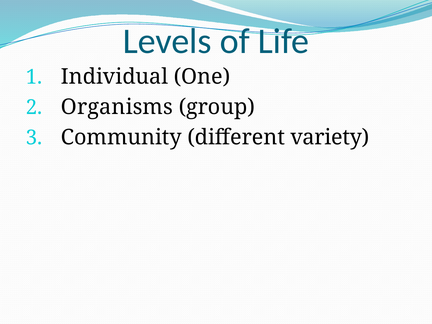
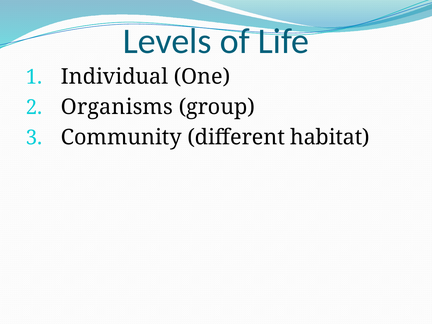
variety: variety -> habitat
